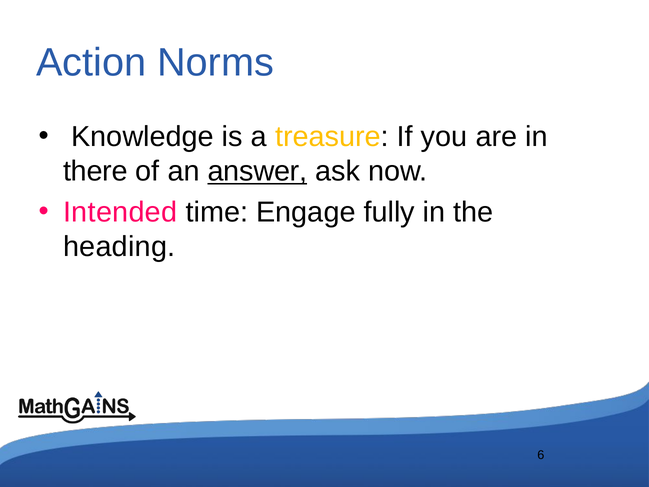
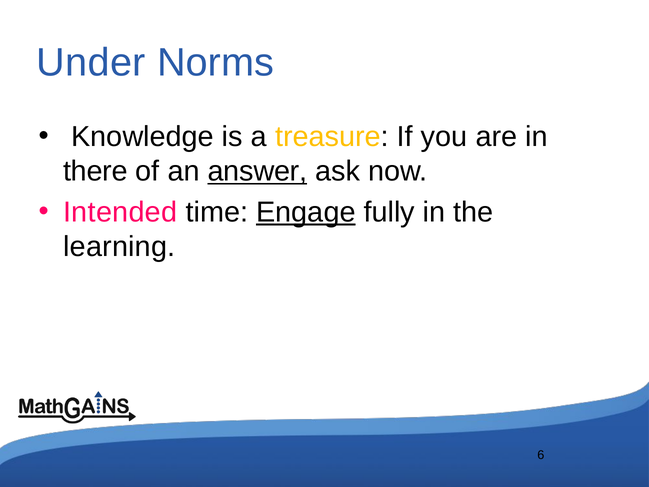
Action: Action -> Under
Engage underline: none -> present
heading: heading -> learning
